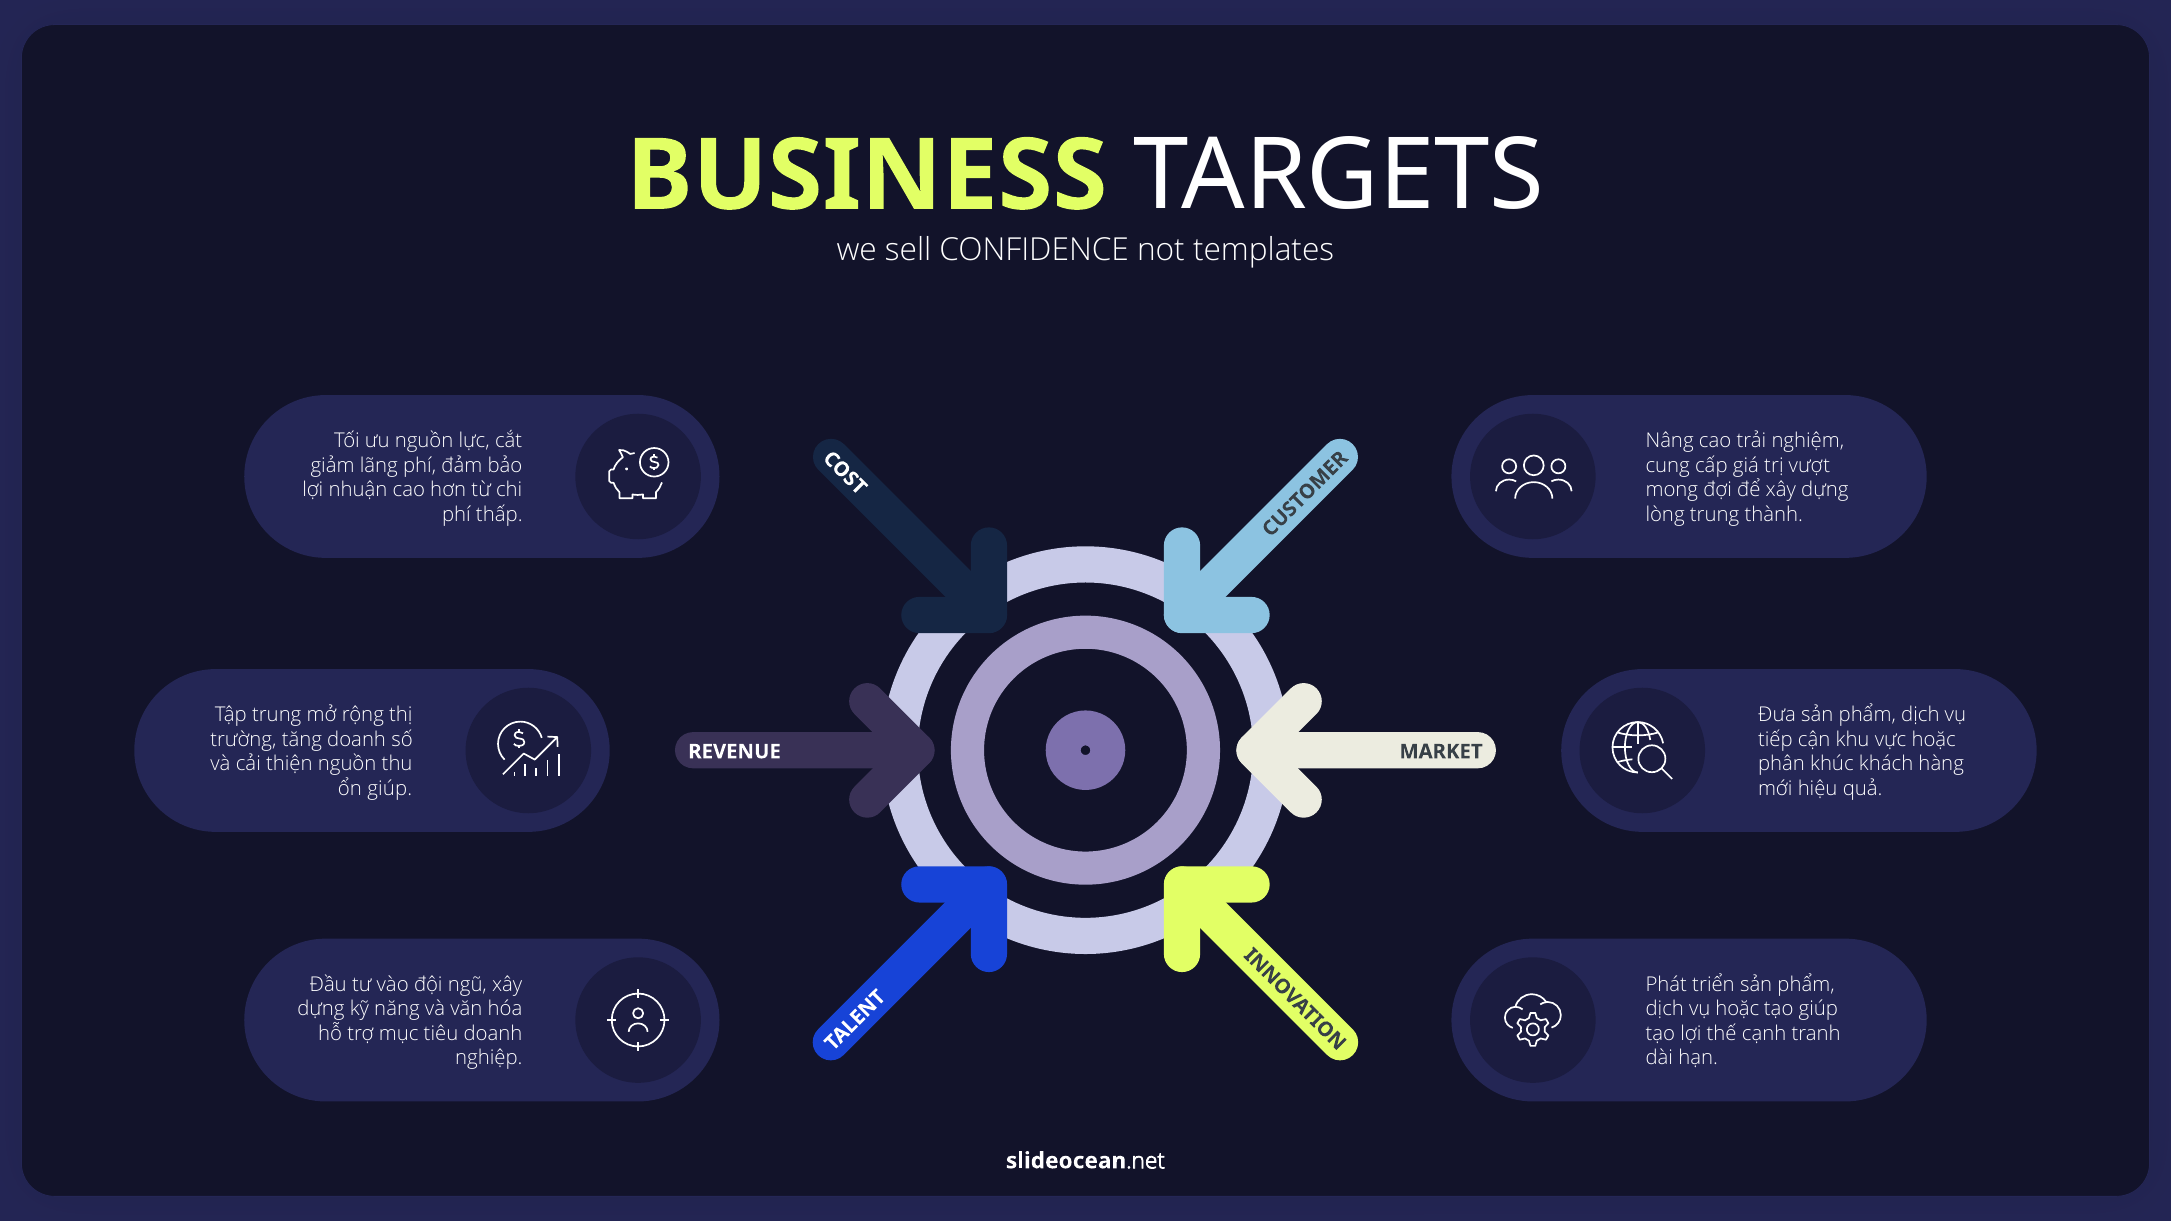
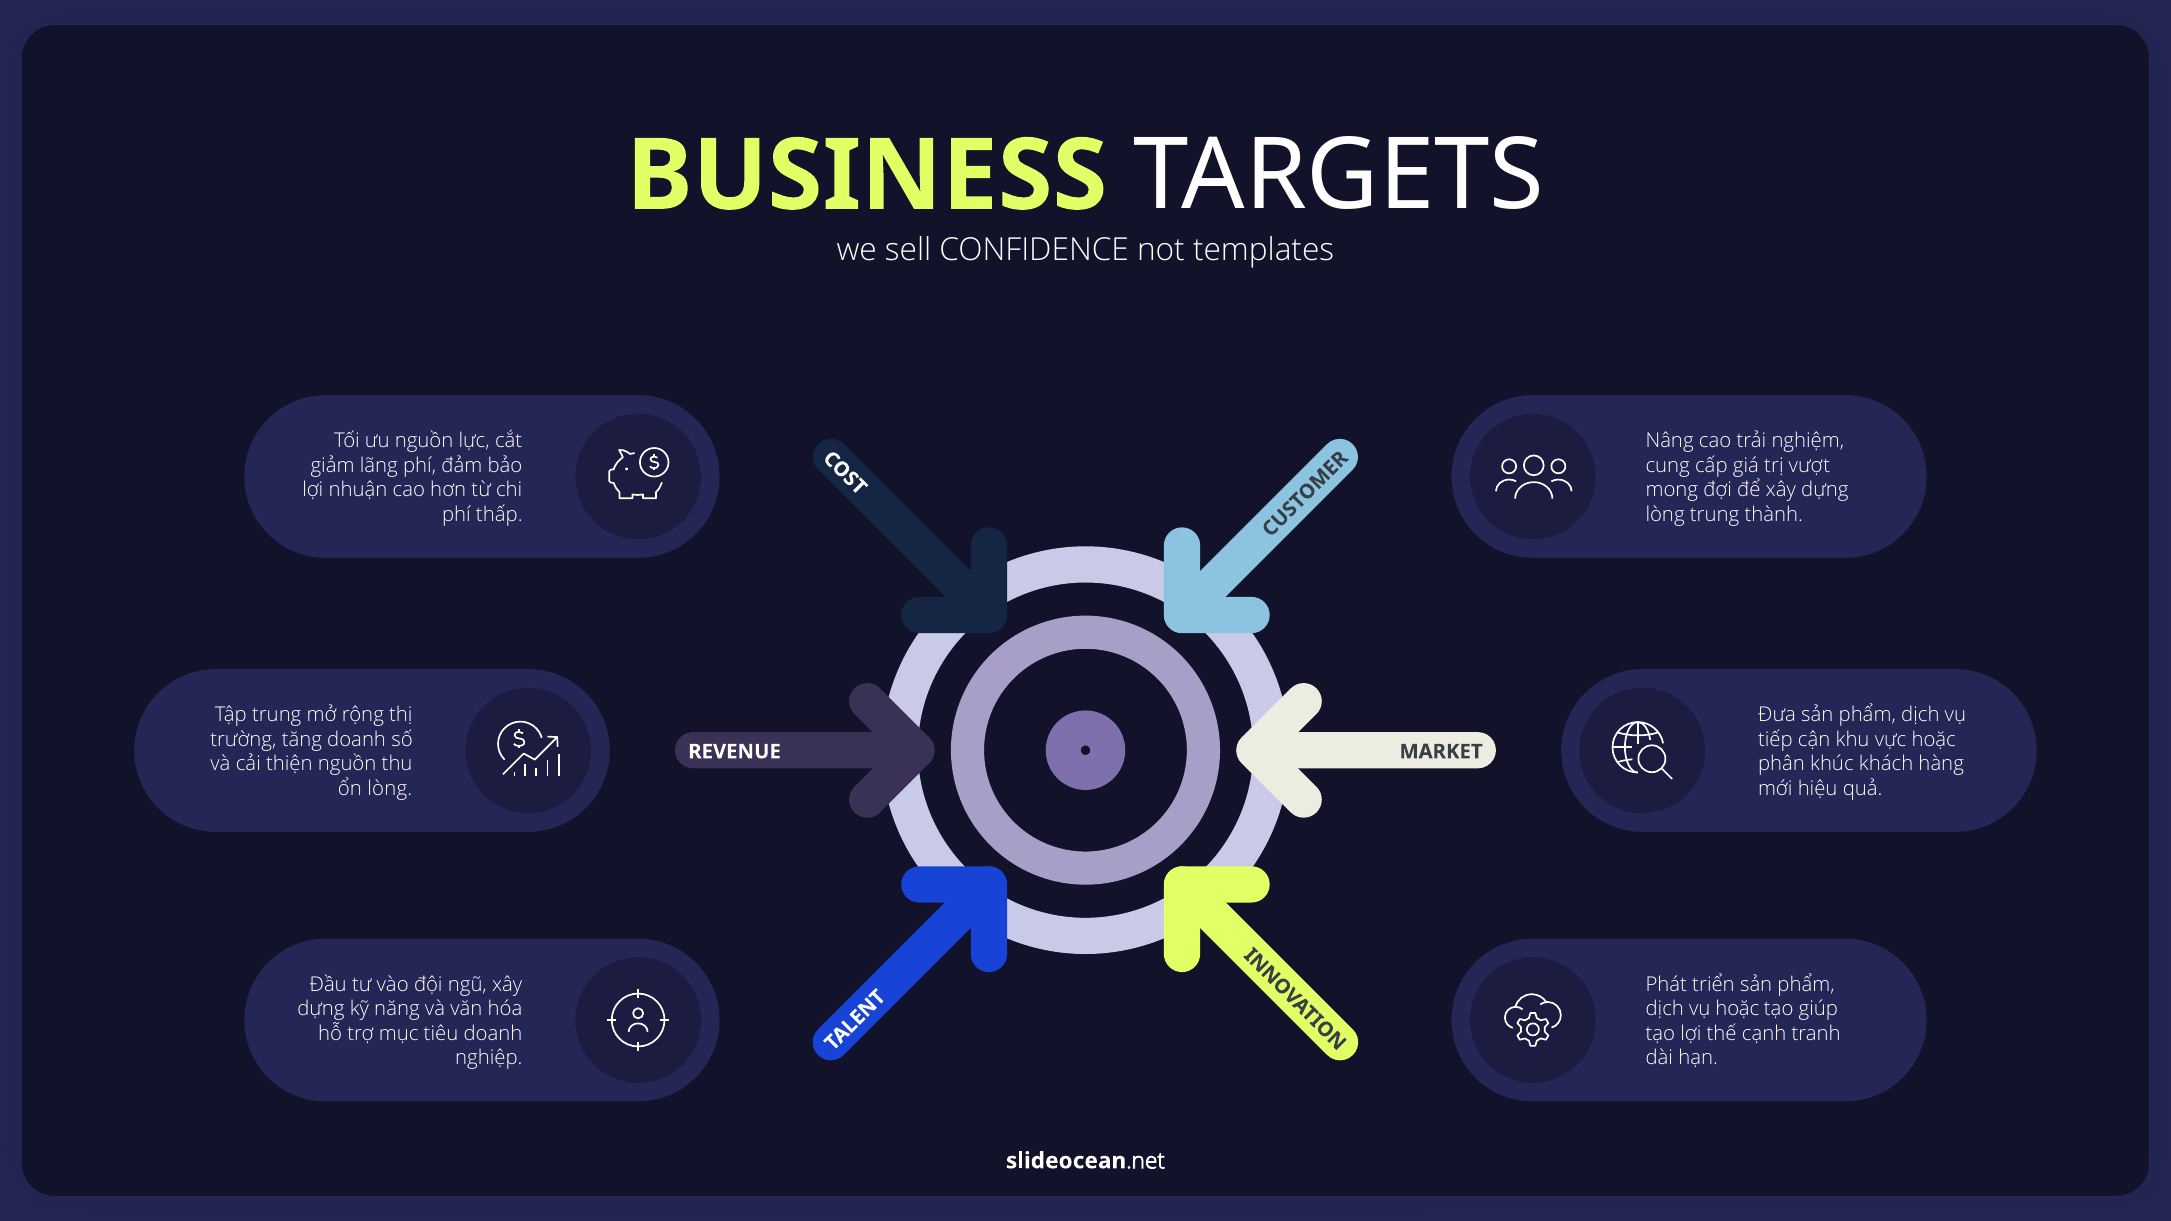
ổn giúp: giúp -> lòng
